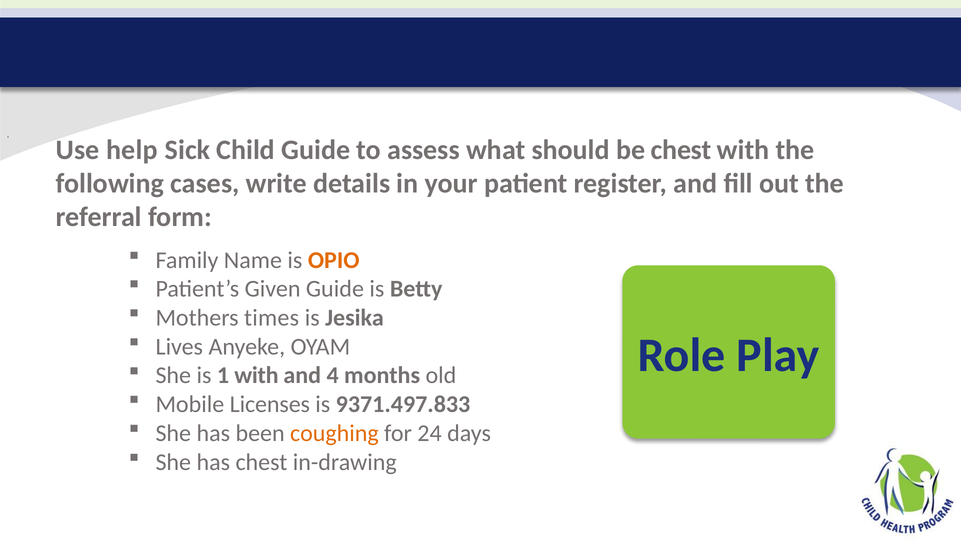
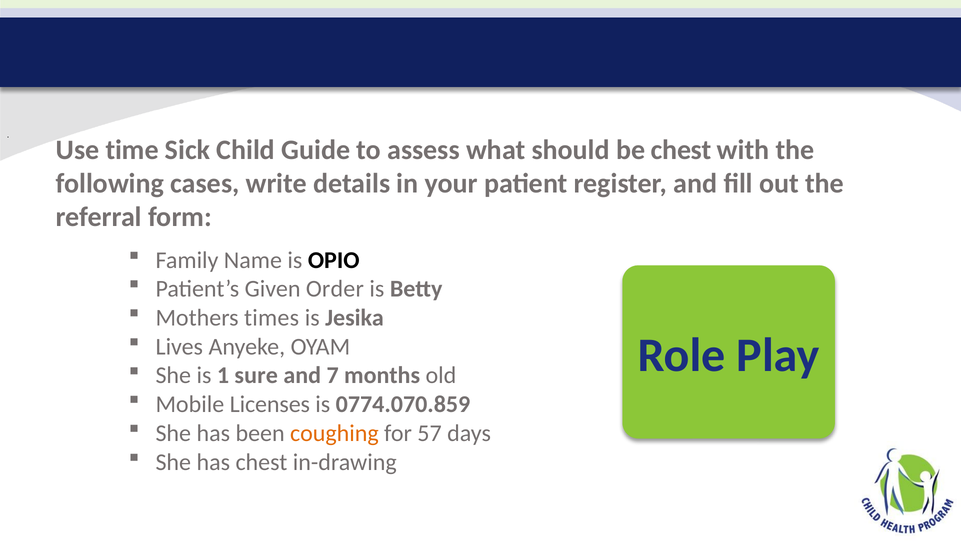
help: help -> time
OPIO colour: orange -> black
Given Guide: Guide -> Order
1 with: with -> sure
4: 4 -> 7
9371.497.833: 9371.497.833 -> 0774.070.859
24: 24 -> 57
